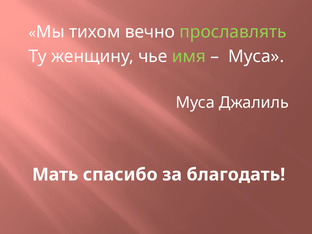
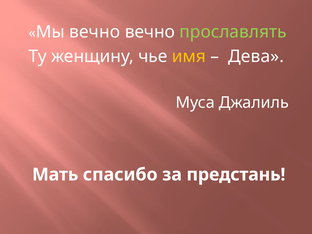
Мы тихом: тихом -> вечно
имя colour: light green -> yellow
Муса at (256, 56): Муса -> Дева
благодать: благодать -> предстань
